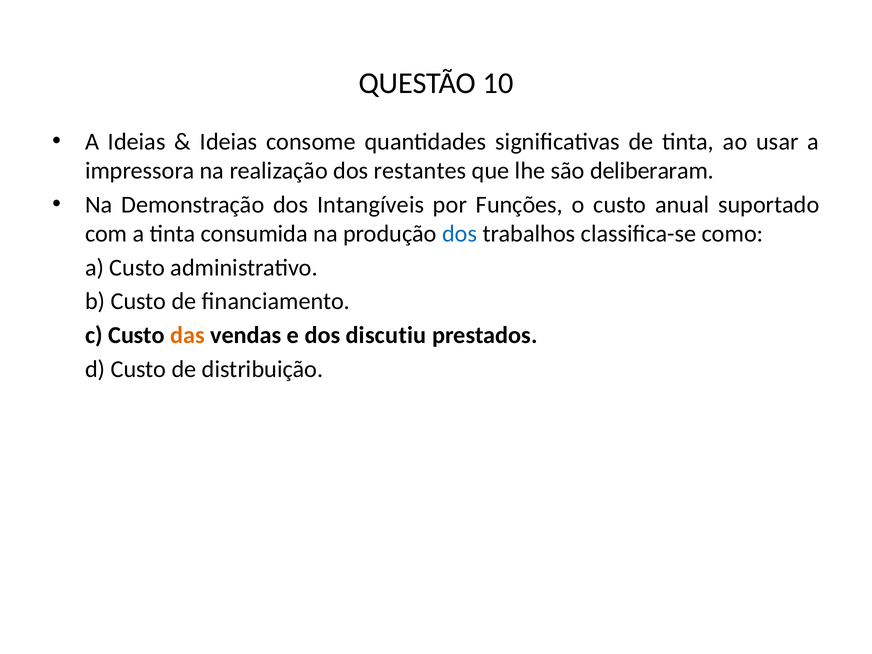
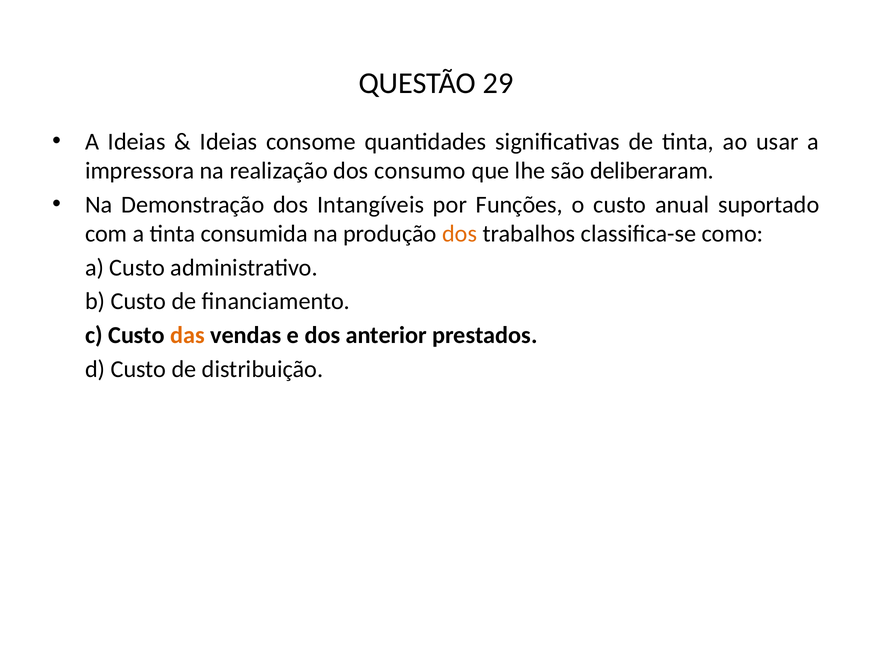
10: 10 -> 29
restantes: restantes -> consumo
dos at (460, 234) colour: blue -> orange
discutiu: discutiu -> anterior
